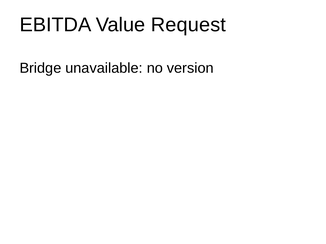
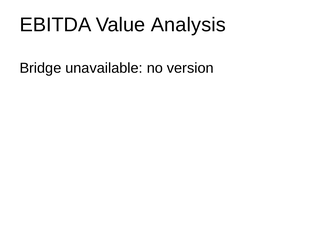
Request: Request -> Analysis
